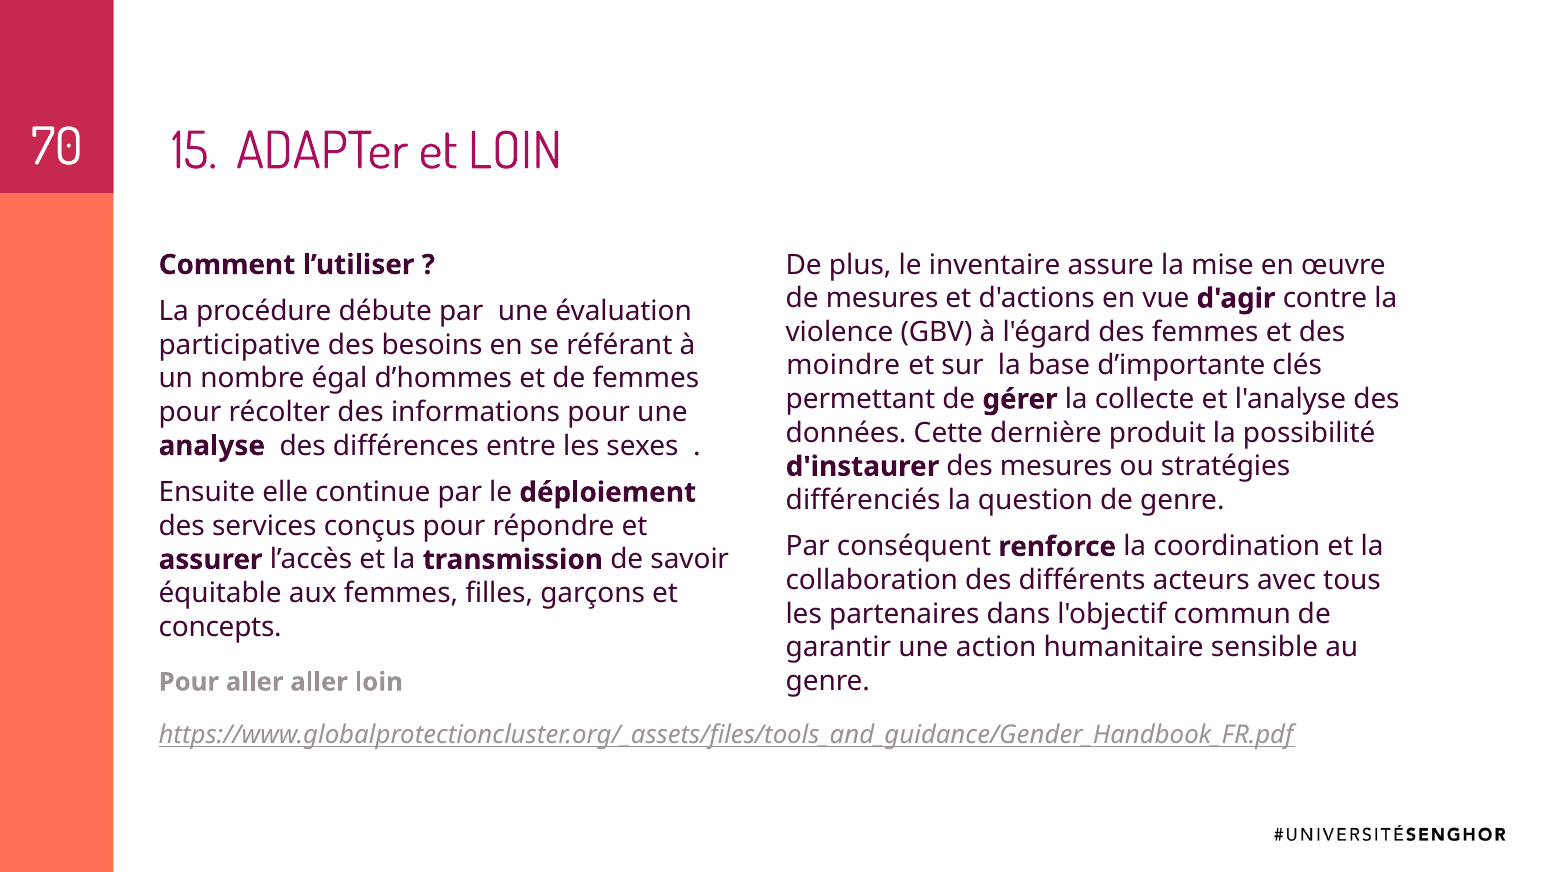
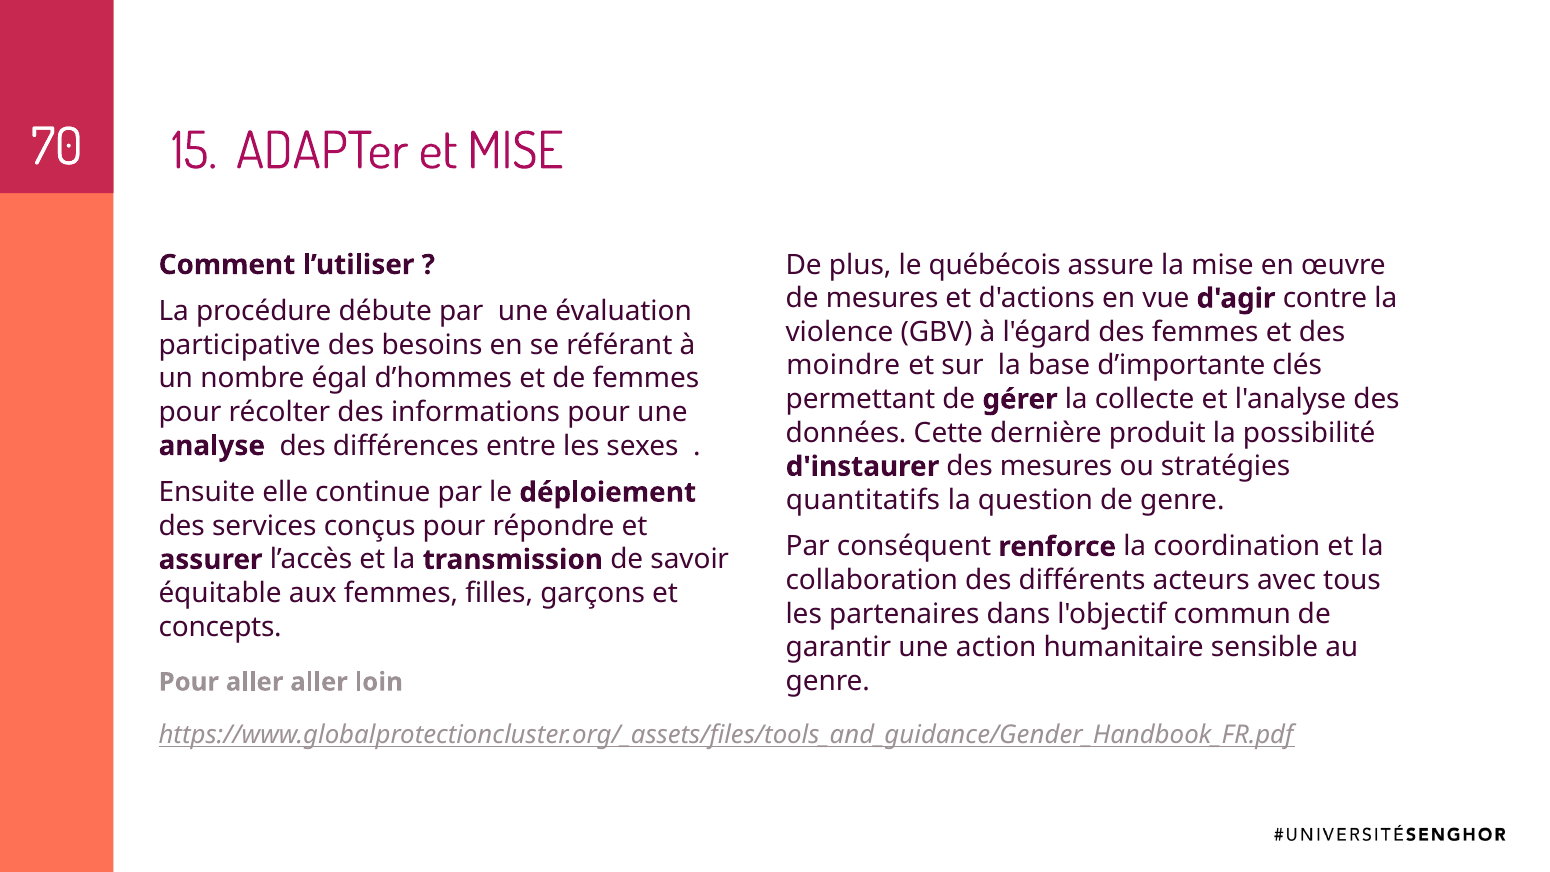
et LOIN: LOIN -> MISE
inventaire: inventaire -> québécois
différenciés: différenciés -> quantitatifs
